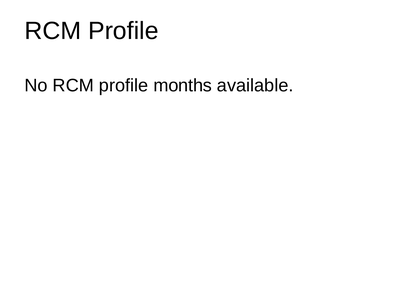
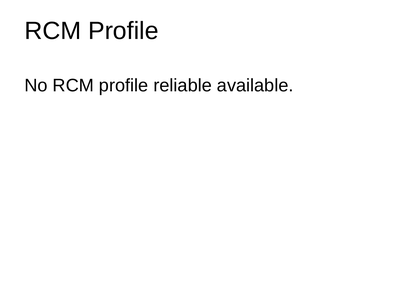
months: months -> reliable
